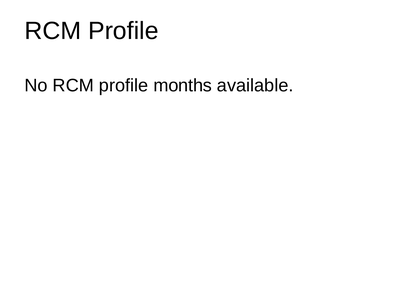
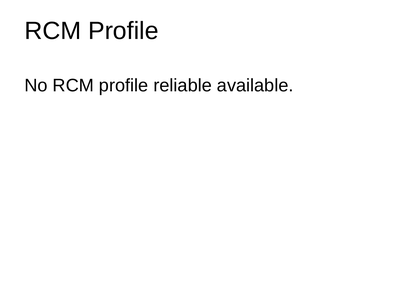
months: months -> reliable
